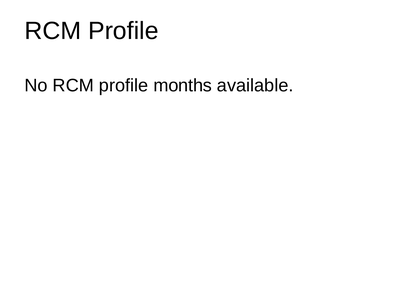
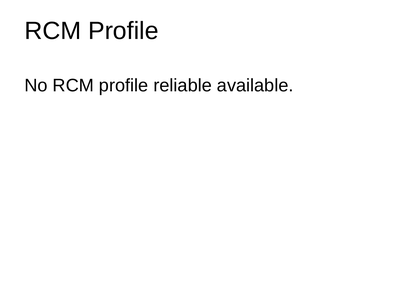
months: months -> reliable
